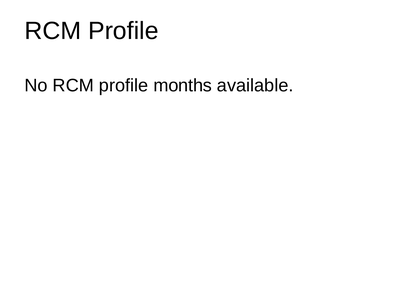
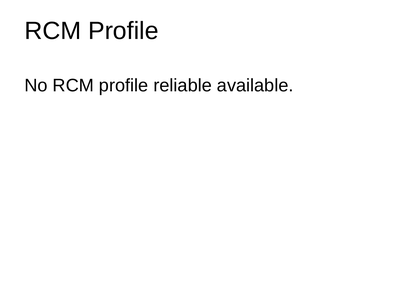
months: months -> reliable
